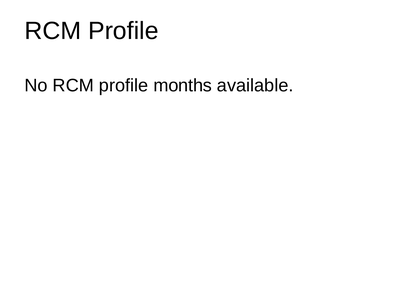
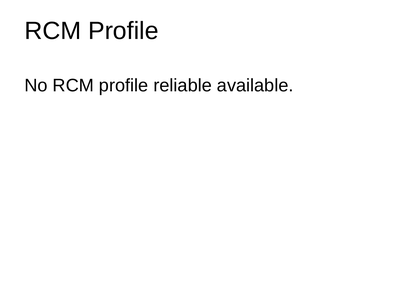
months: months -> reliable
